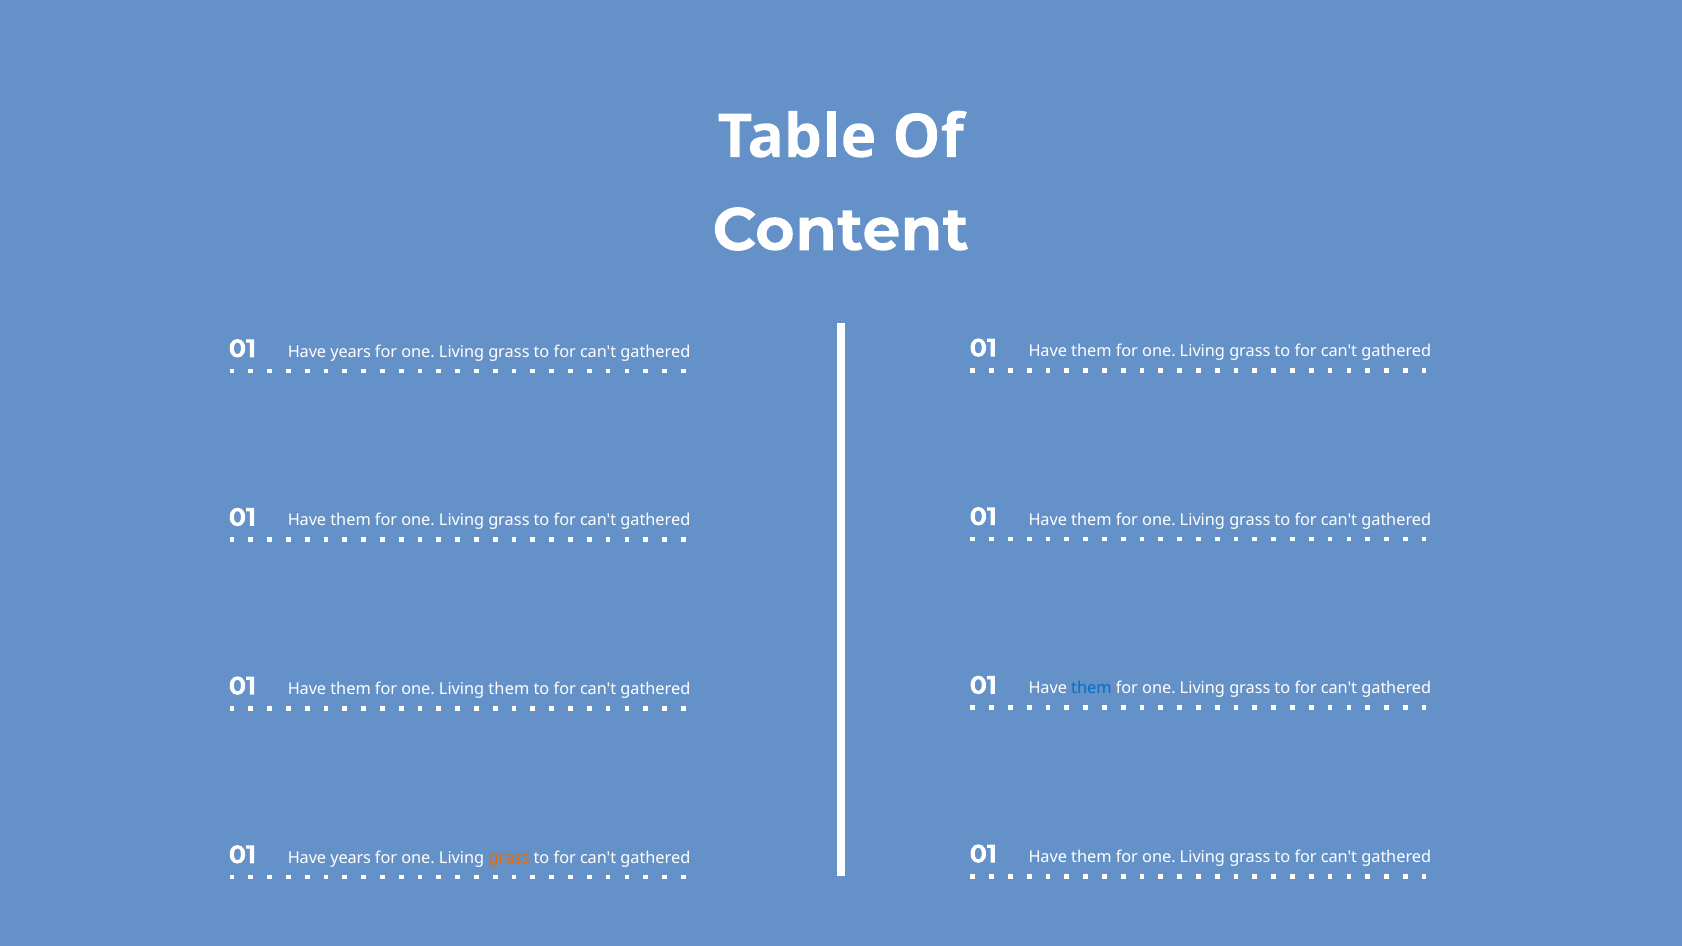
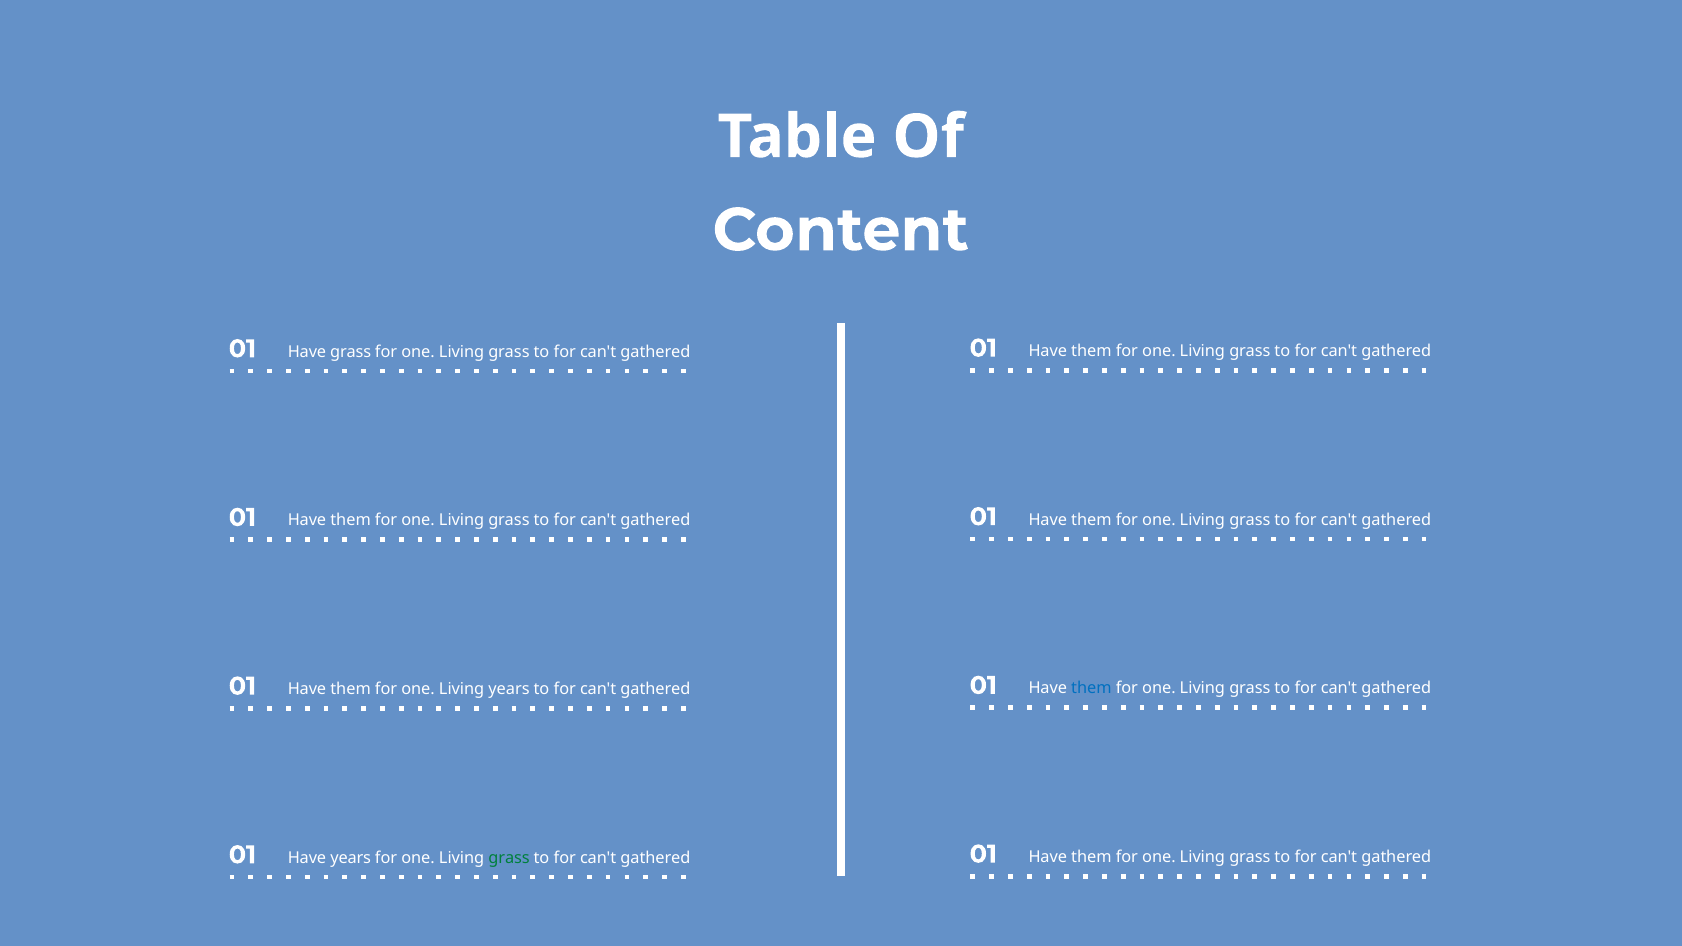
years at (351, 352): years -> grass
Living them: them -> years
grass at (509, 858) colour: orange -> green
